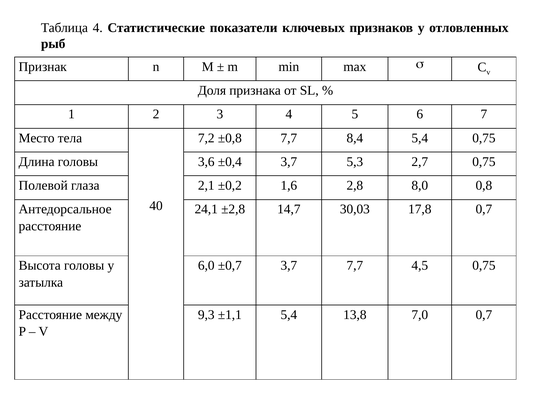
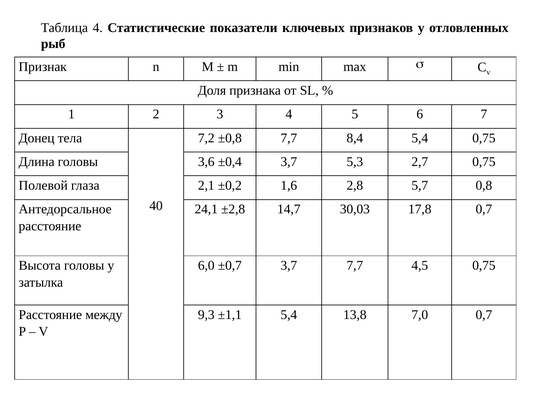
Место: Место -> Донец
8,0: 8,0 -> 5,7
